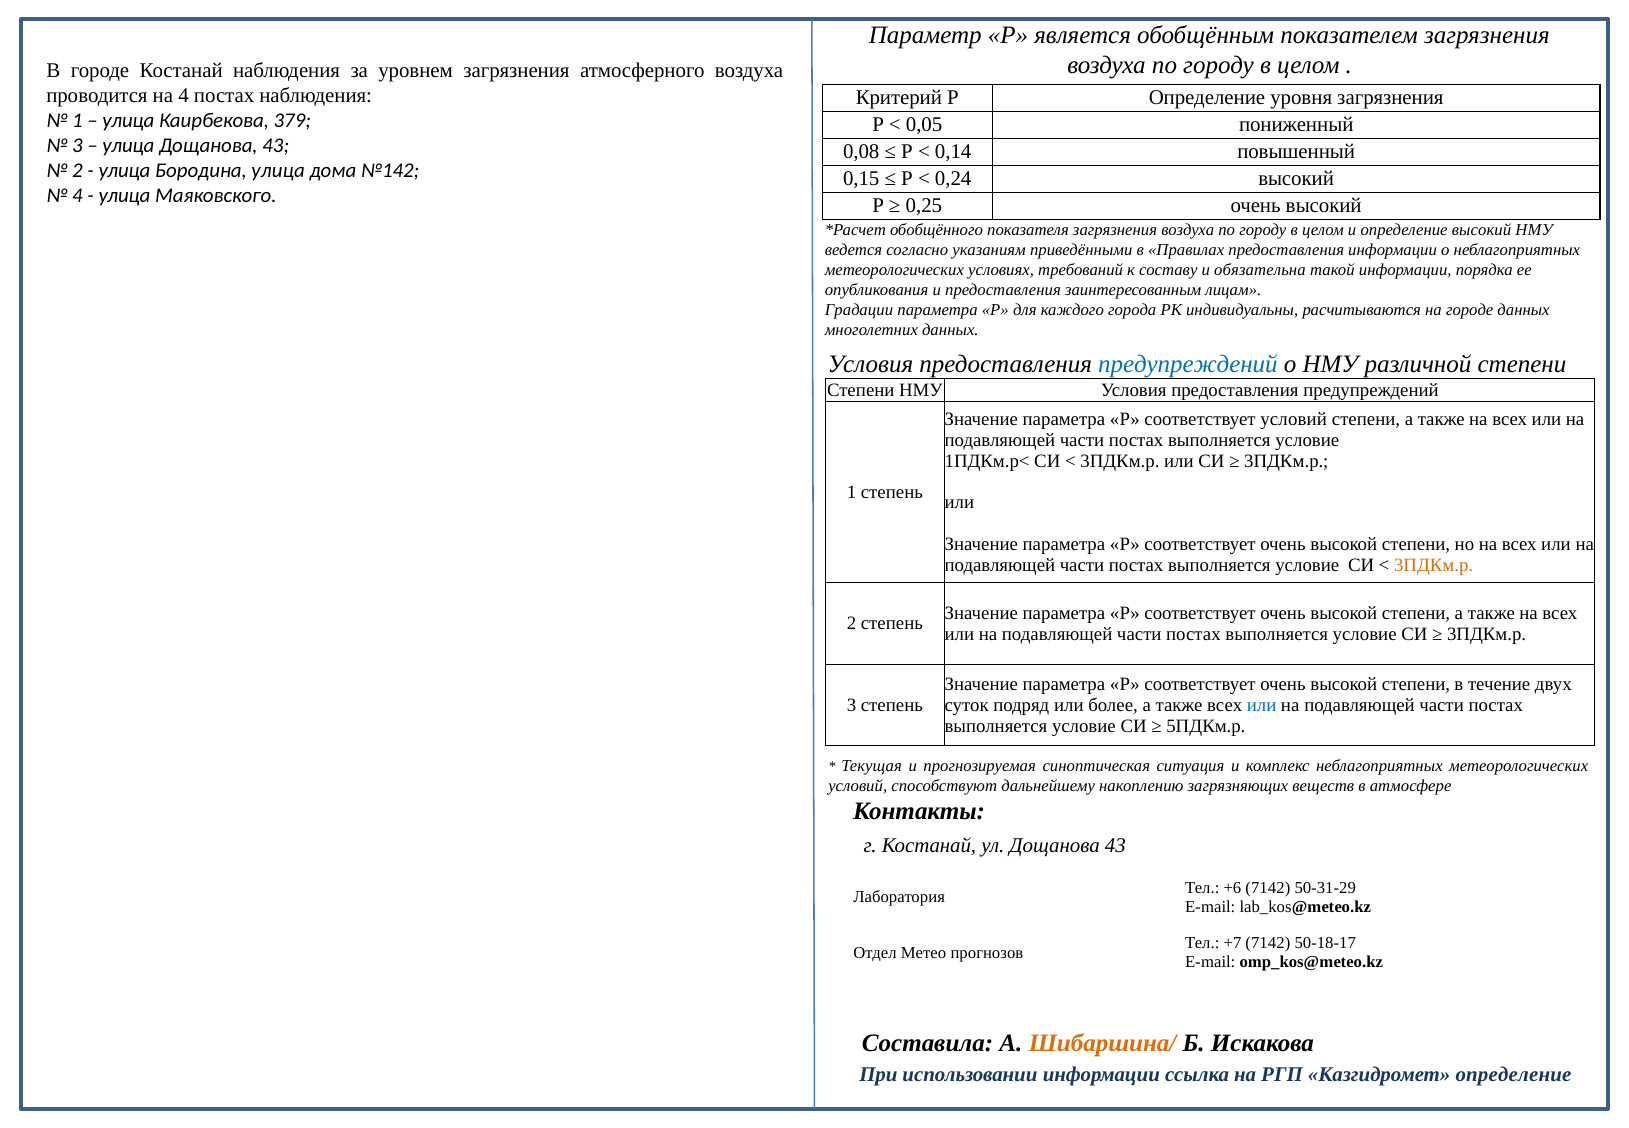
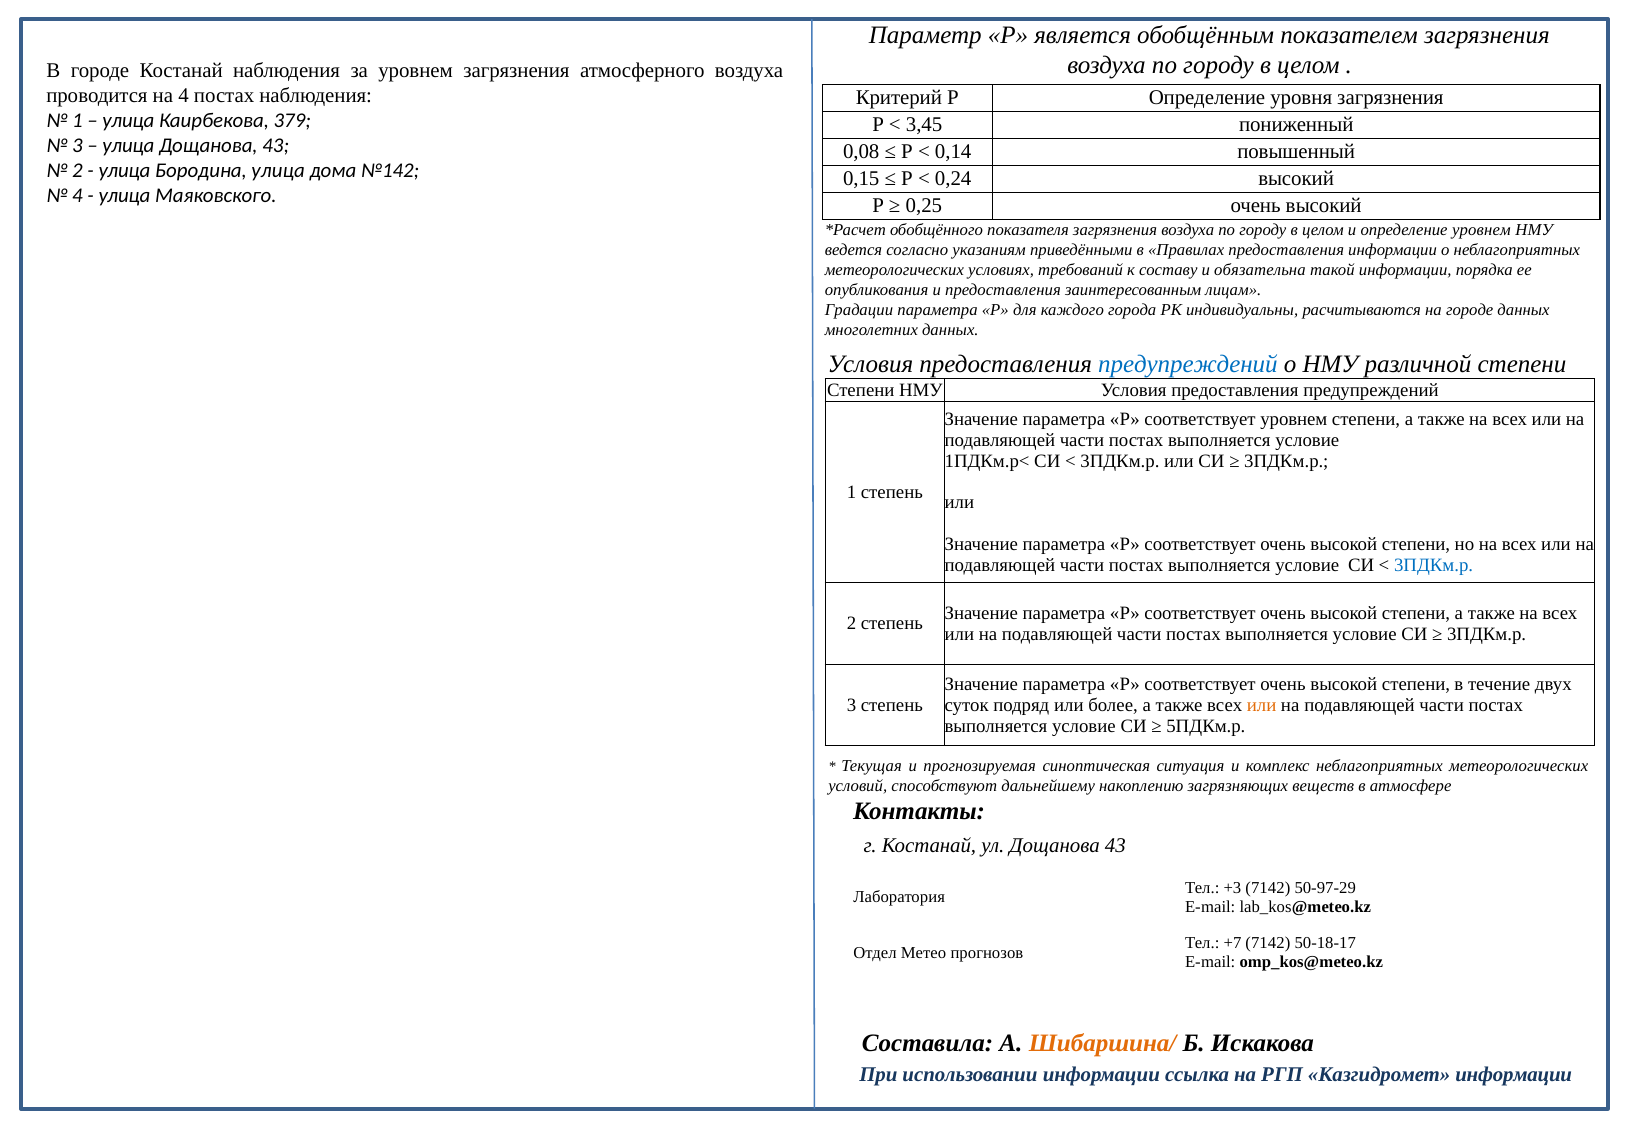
0,05: 0,05 -> 3,45
определение высокий: высокий -> уровнем
соответствует условий: условий -> уровнем
3ПДКм.р at (1434, 565) colour: orange -> blue
или at (1262, 705) colour: blue -> orange
+6: +6 -> +3
50-31-29: 50-31-29 -> 50-97-29
Казгидромет определение: определение -> информации
